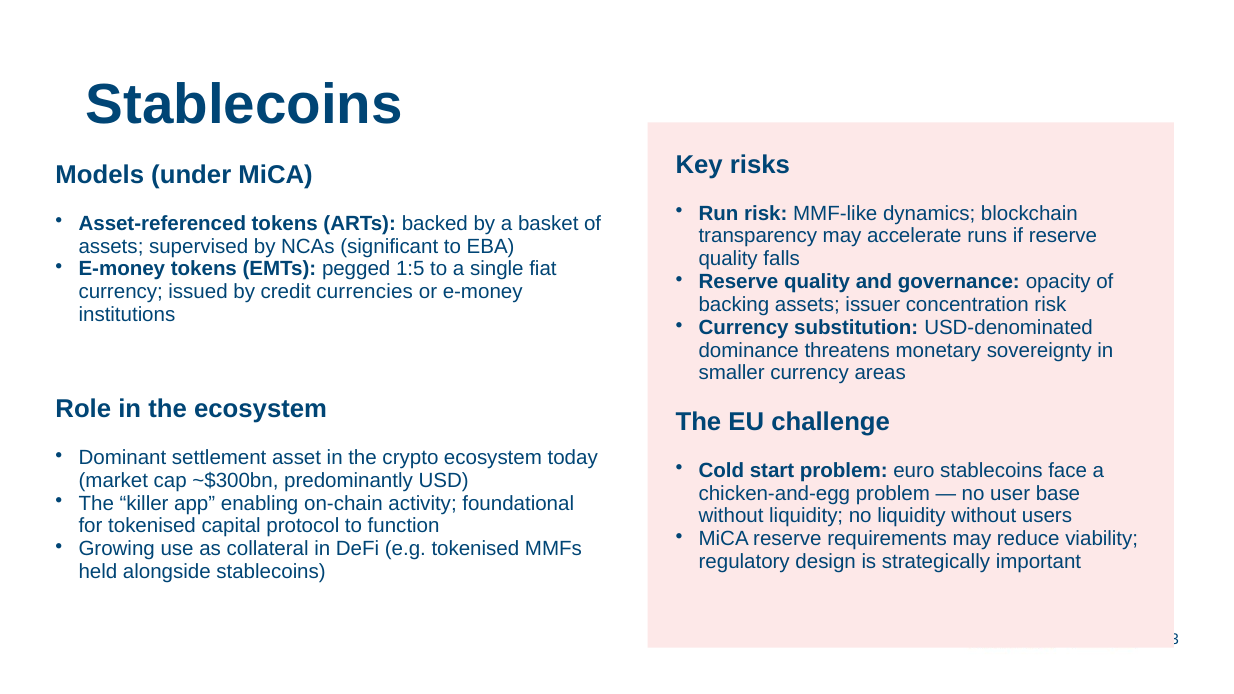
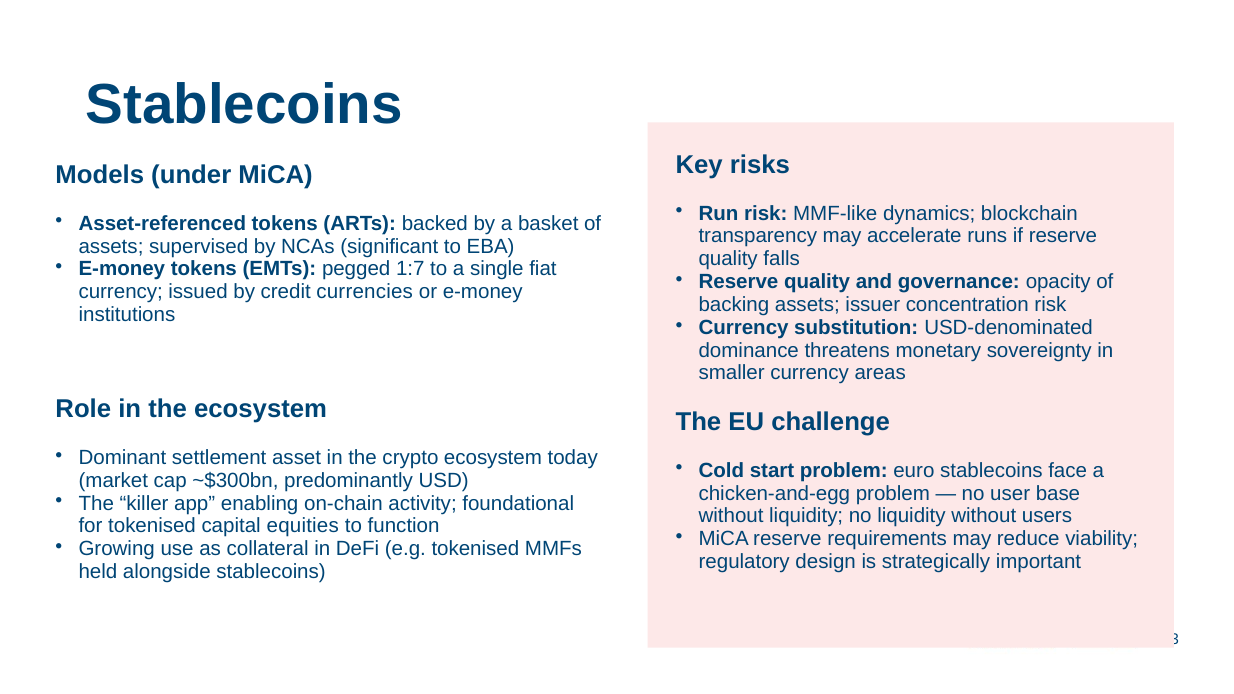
1:5: 1:5 -> 1:7
protocol: protocol -> equities
